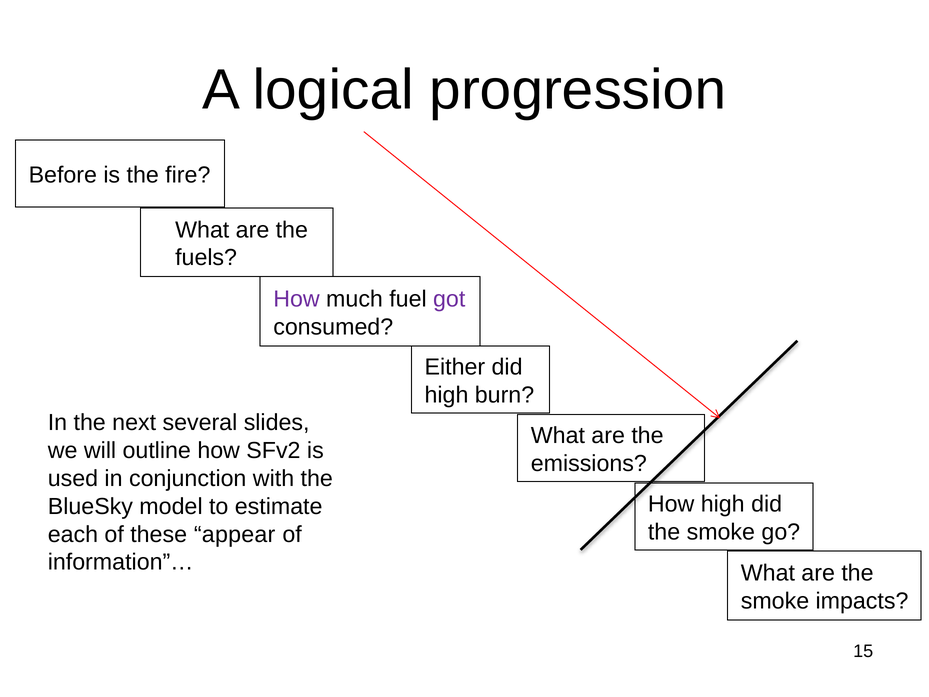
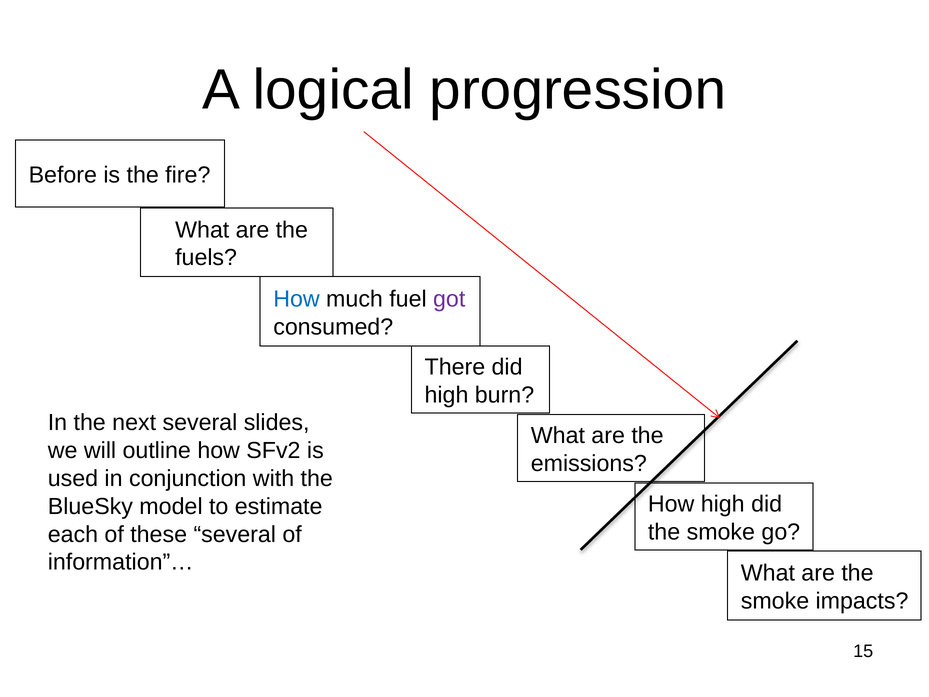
How at (296, 299) colour: purple -> blue
Either: Either -> There
these appear: appear -> several
